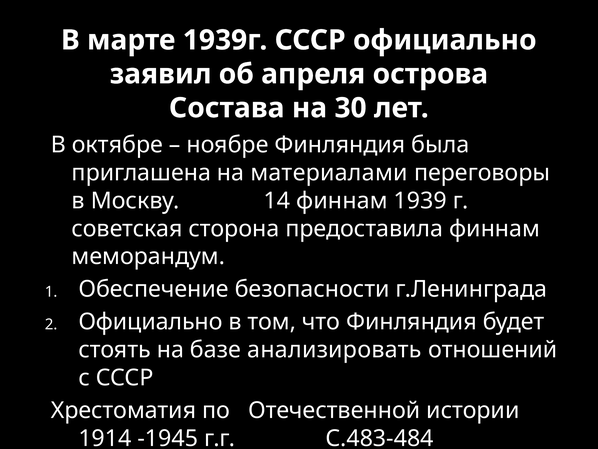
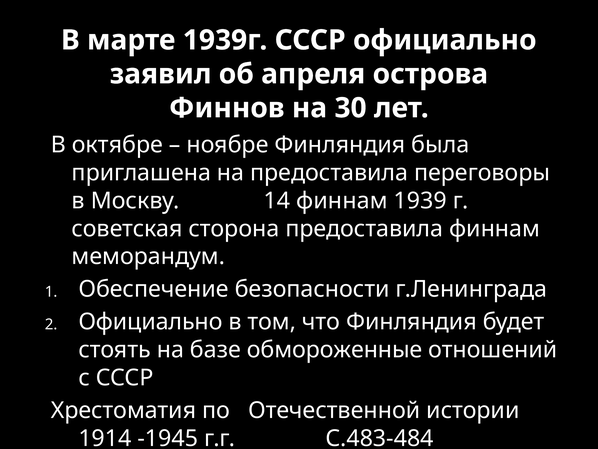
Состава: Состава -> Финнов
на материалами: материалами -> предоставила
анализировать: анализировать -> обмороженные
